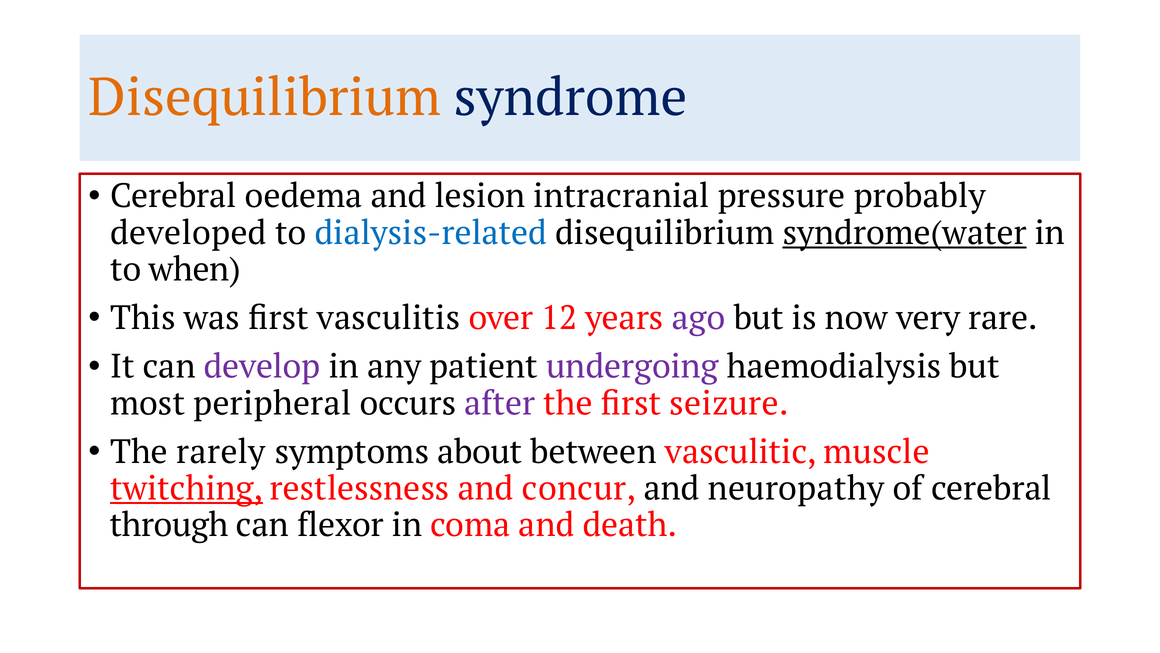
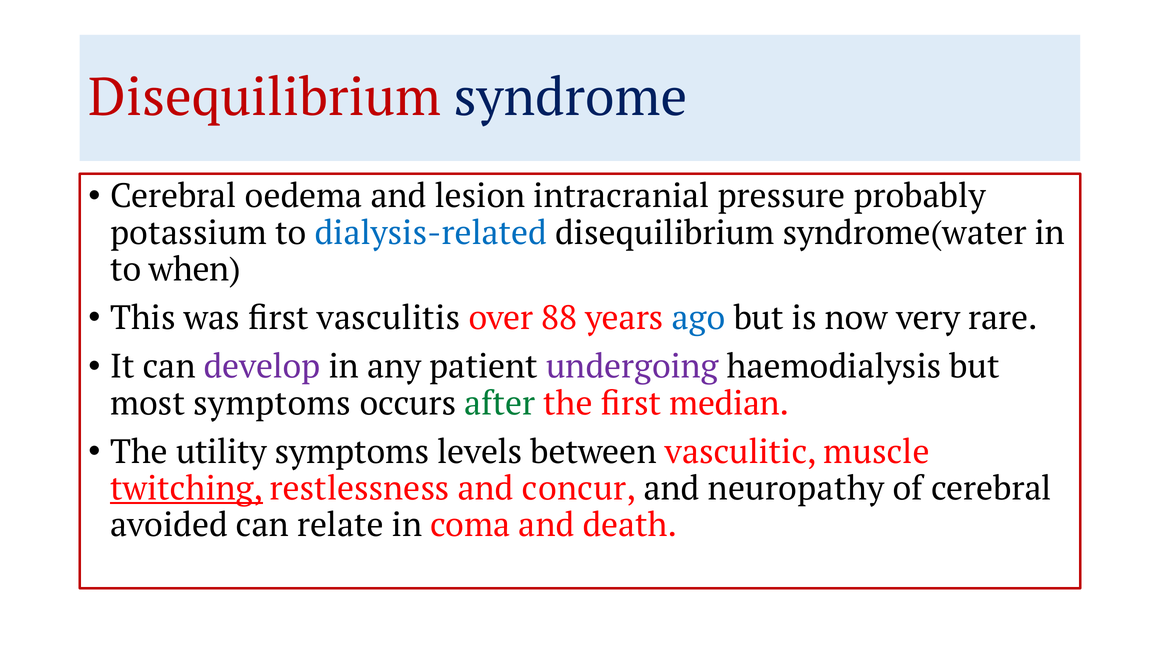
Disequilibrium at (265, 97) colour: orange -> red
developed: developed -> potassium
syndrome(water underline: present -> none
12: 12 -> 88
ago colour: purple -> blue
most peripheral: peripheral -> symptoms
after colour: purple -> green
seizure: seizure -> median
rarely: rarely -> utility
about: about -> levels
through: through -> avoided
flexor: flexor -> relate
